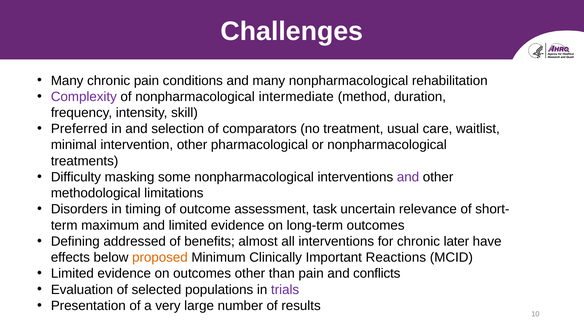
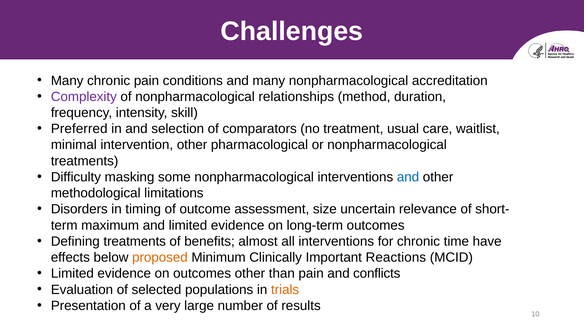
rehabilitation: rehabilitation -> accreditation
intermediate: intermediate -> relationships
and at (408, 177) colour: purple -> blue
task: task -> size
Defining addressed: addressed -> treatments
later: later -> time
trials colour: purple -> orange
